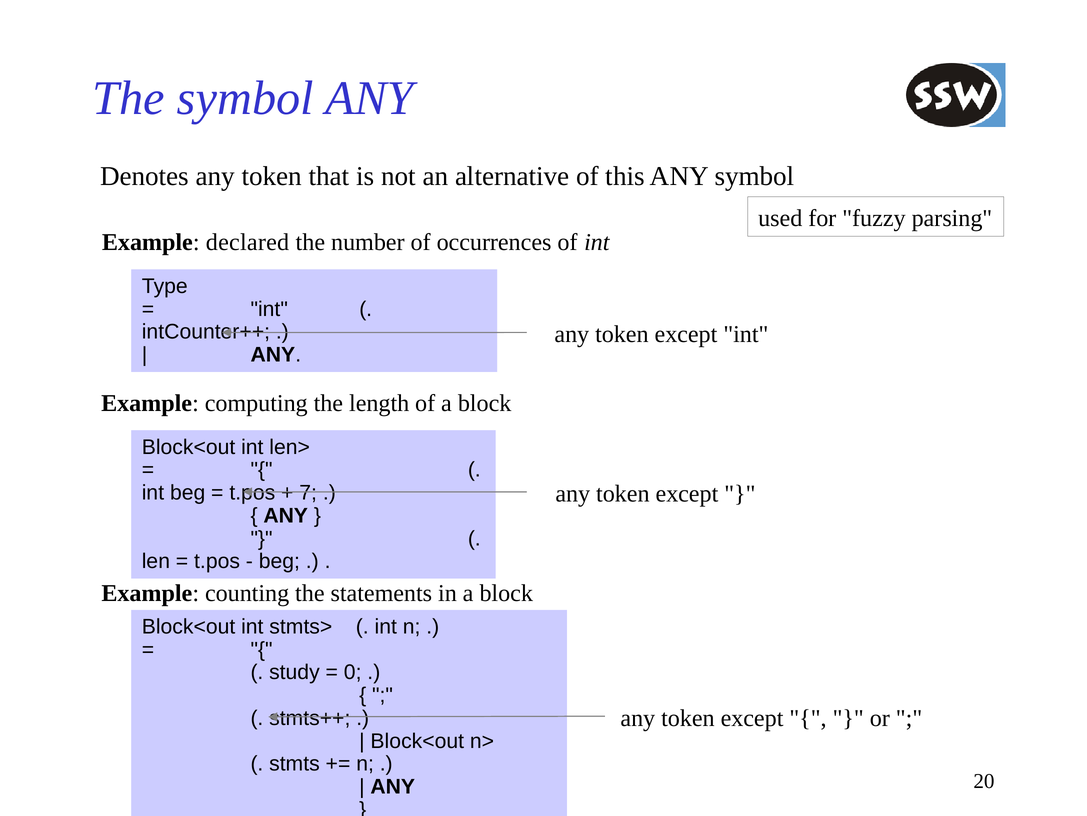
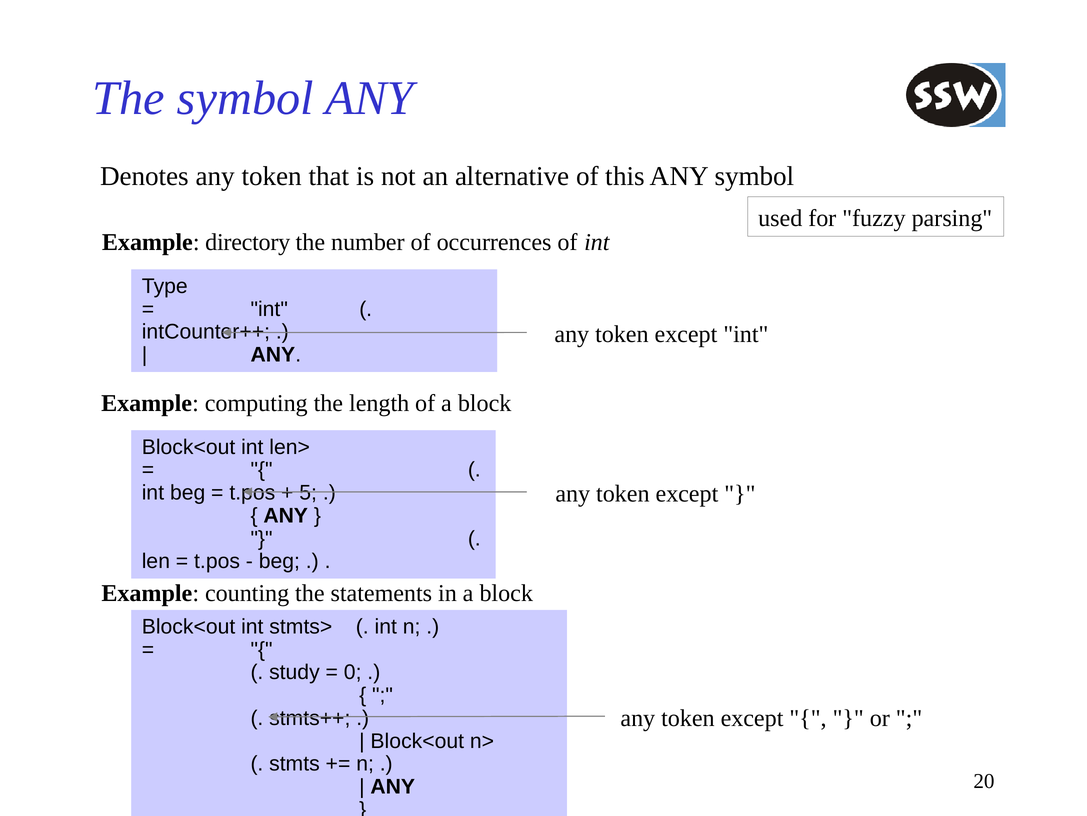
declared: declared -> directory
7: 7 -> 5
